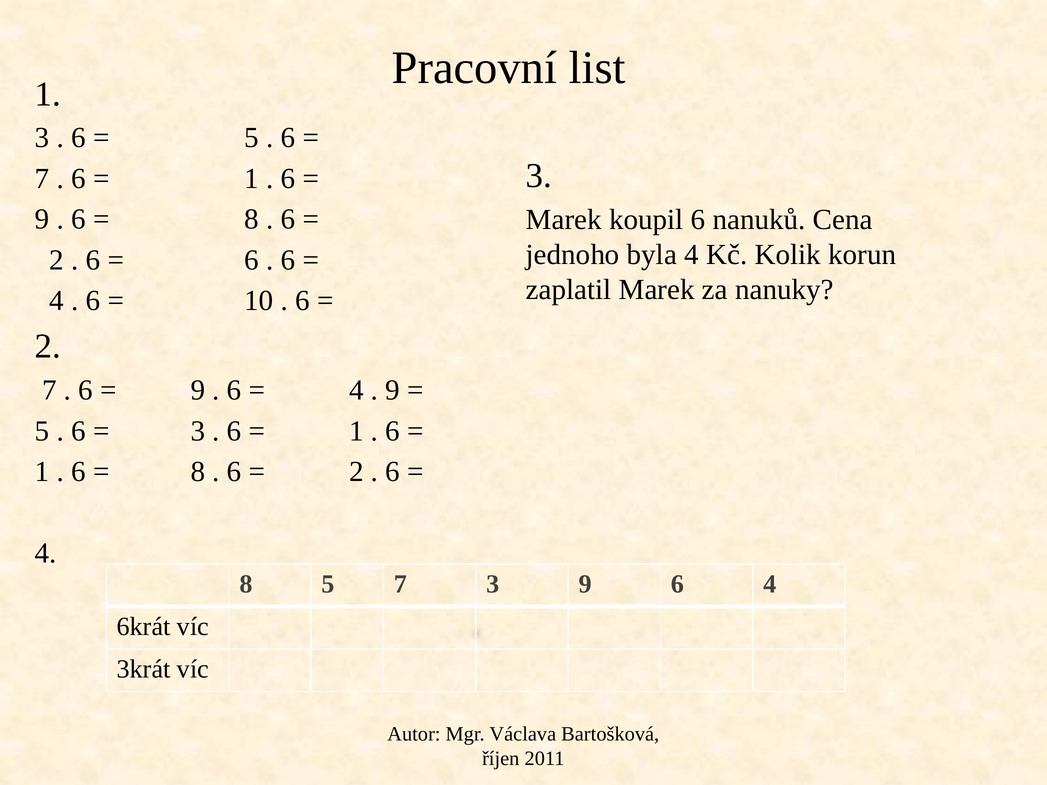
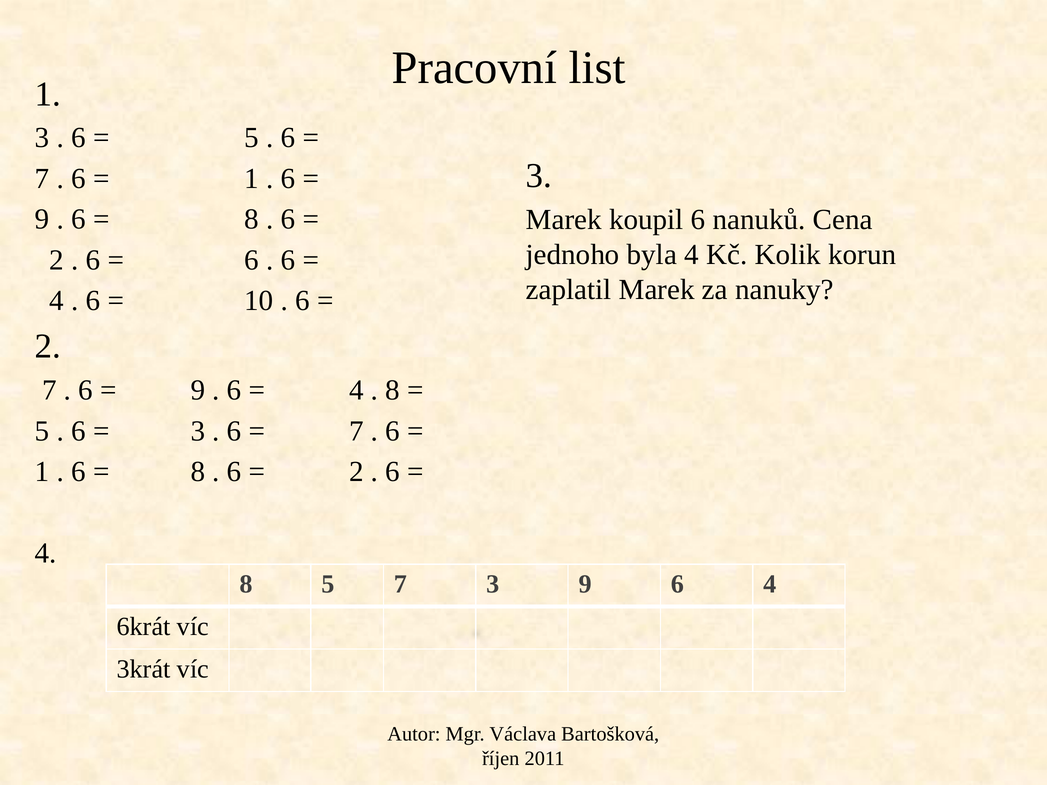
9 at (393, 390): 9 -> 8
1 at (356, 431): 1 -> 7
